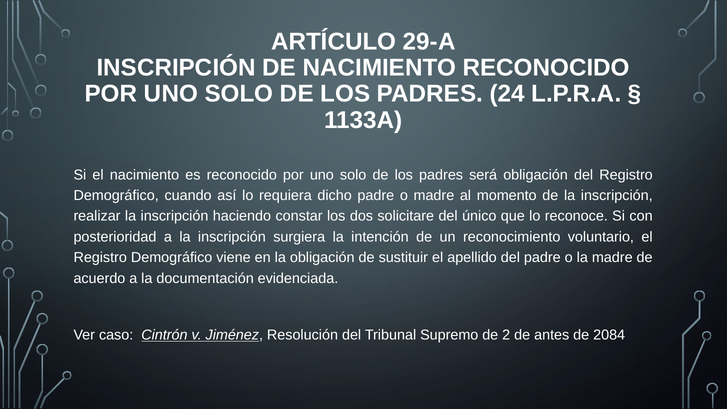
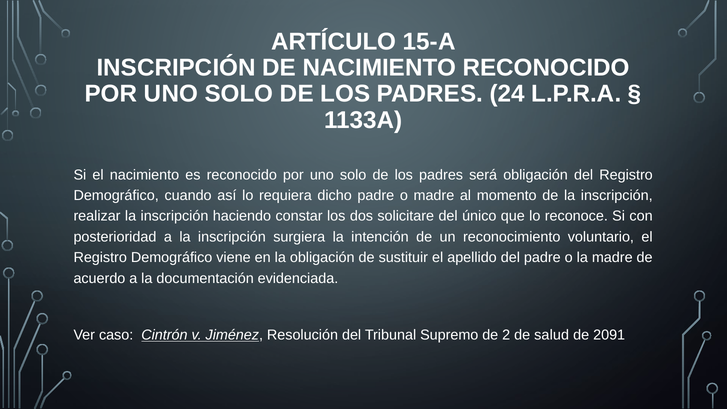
29-A: 29-A -> 15-A
antes: antes -> salud
2084: 2084 -> 2091
